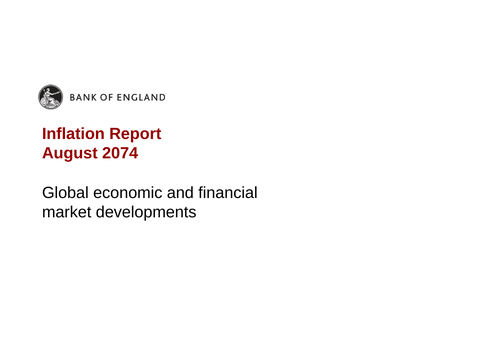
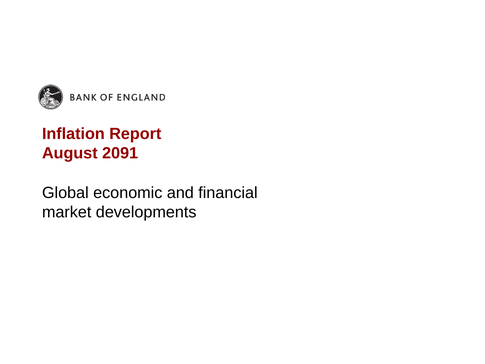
2074: 2074 -> 2091
